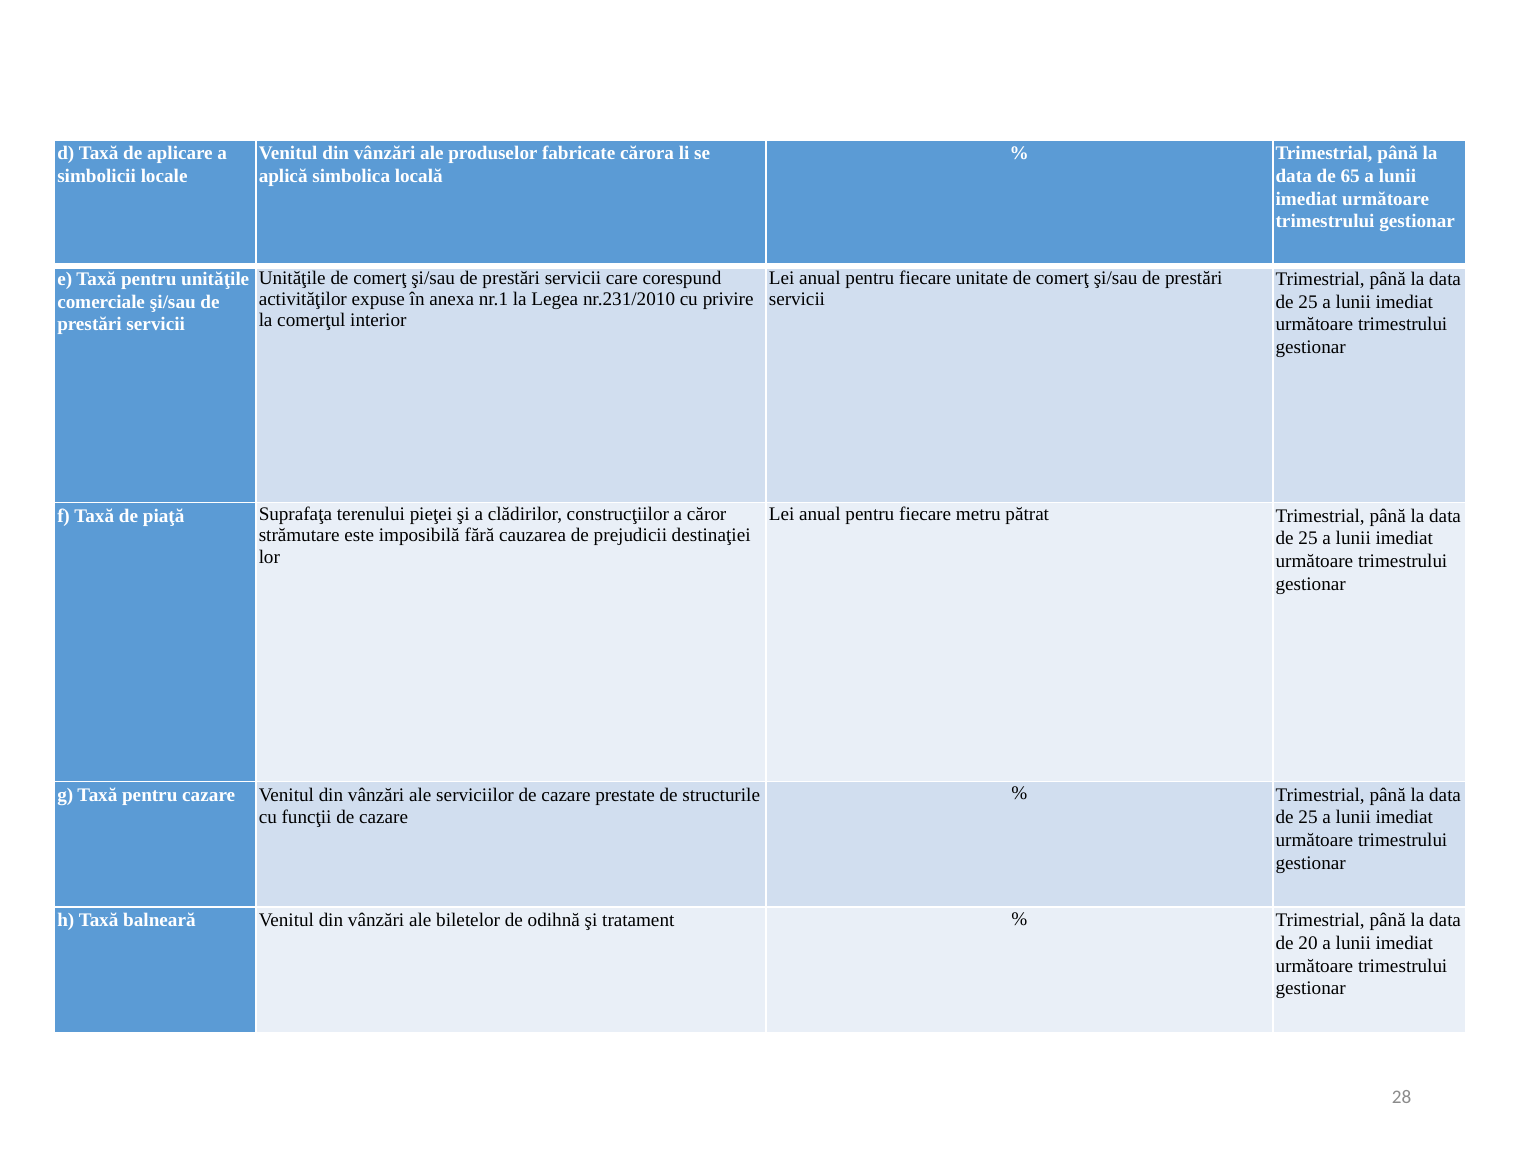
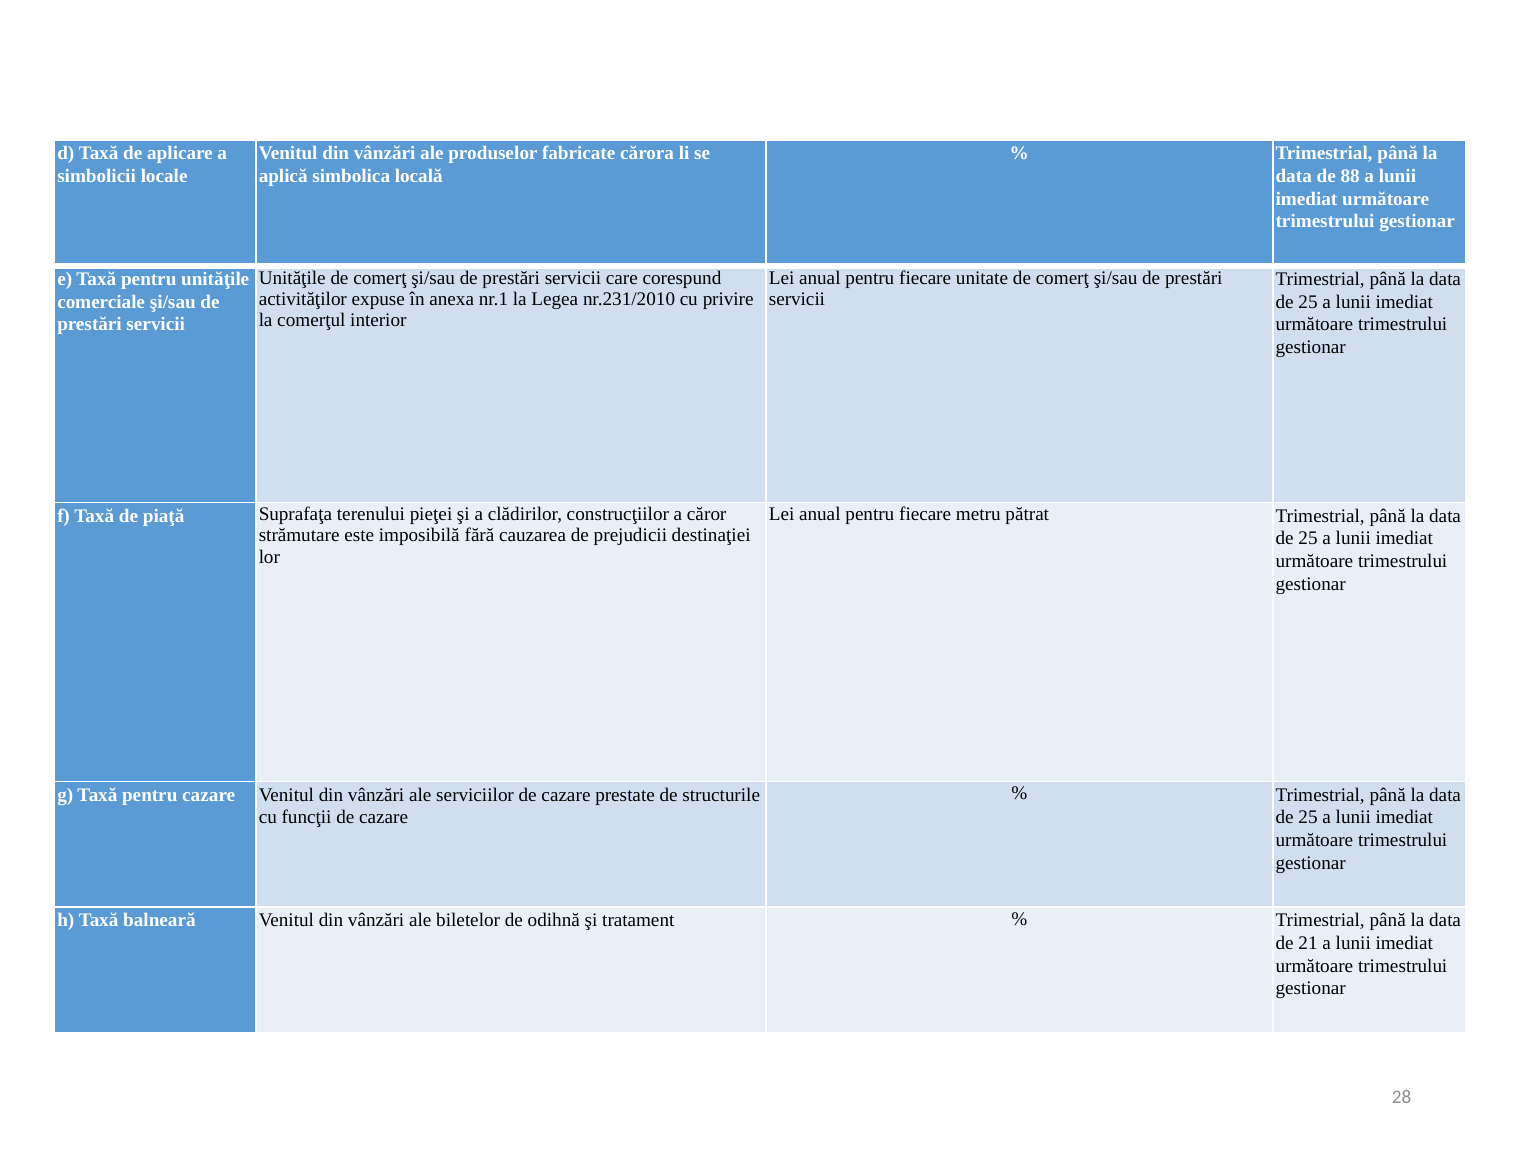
65: 65 -> 88
20: 20 -> 21
